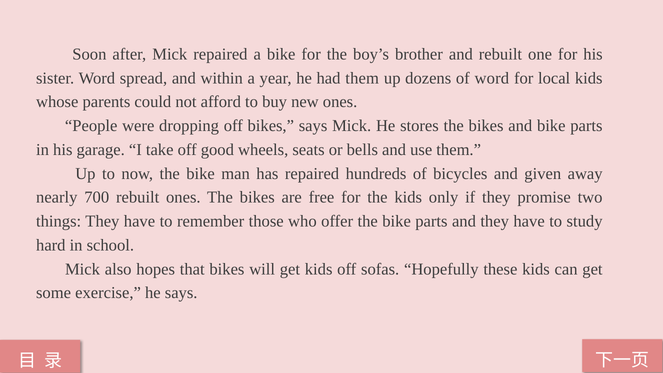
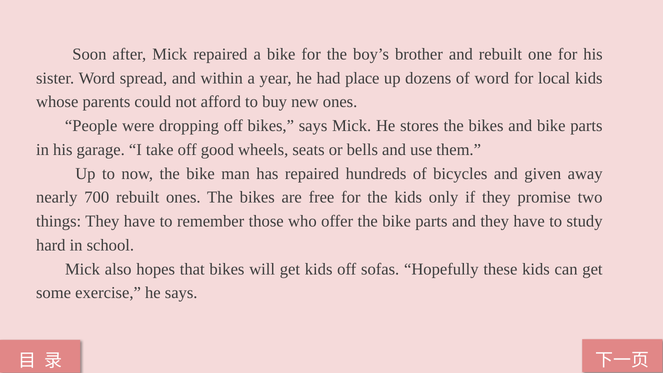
had them: them -> place
